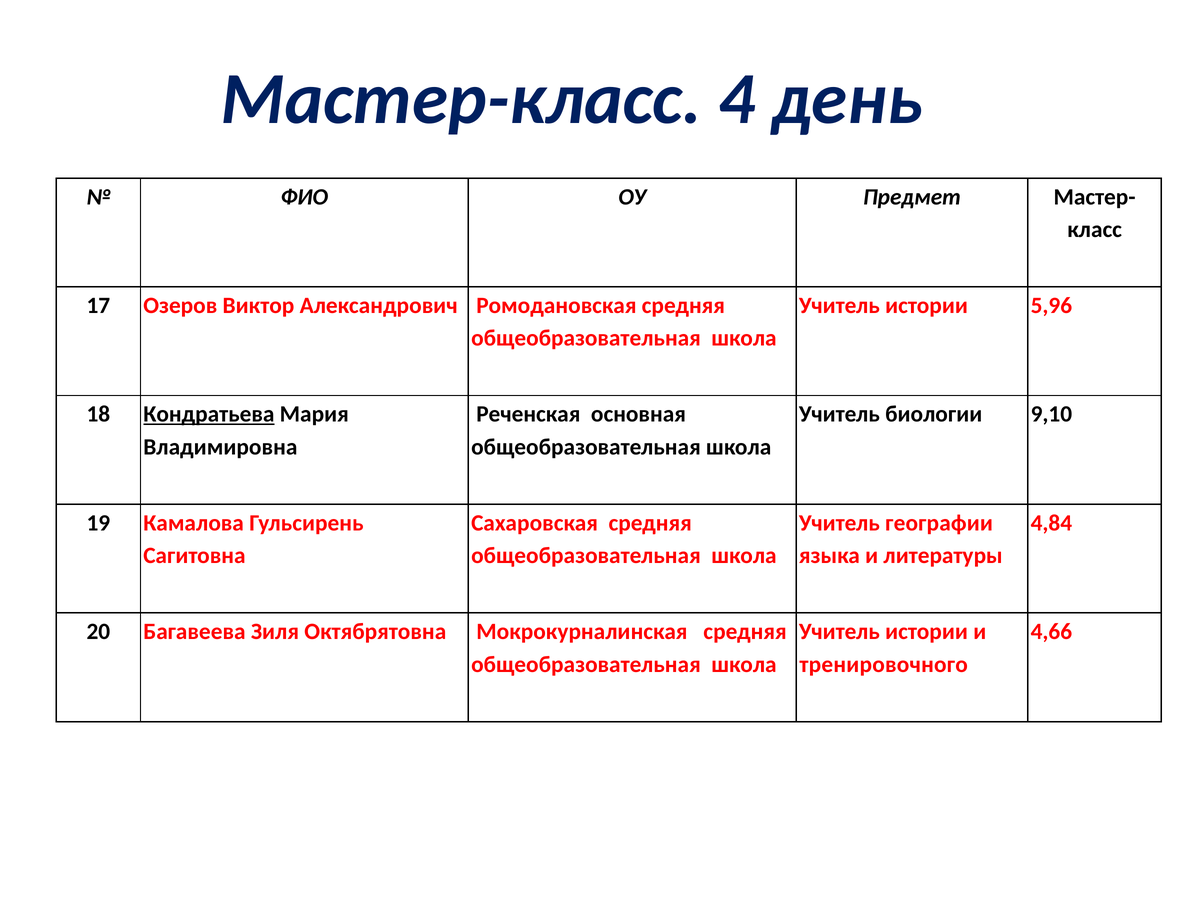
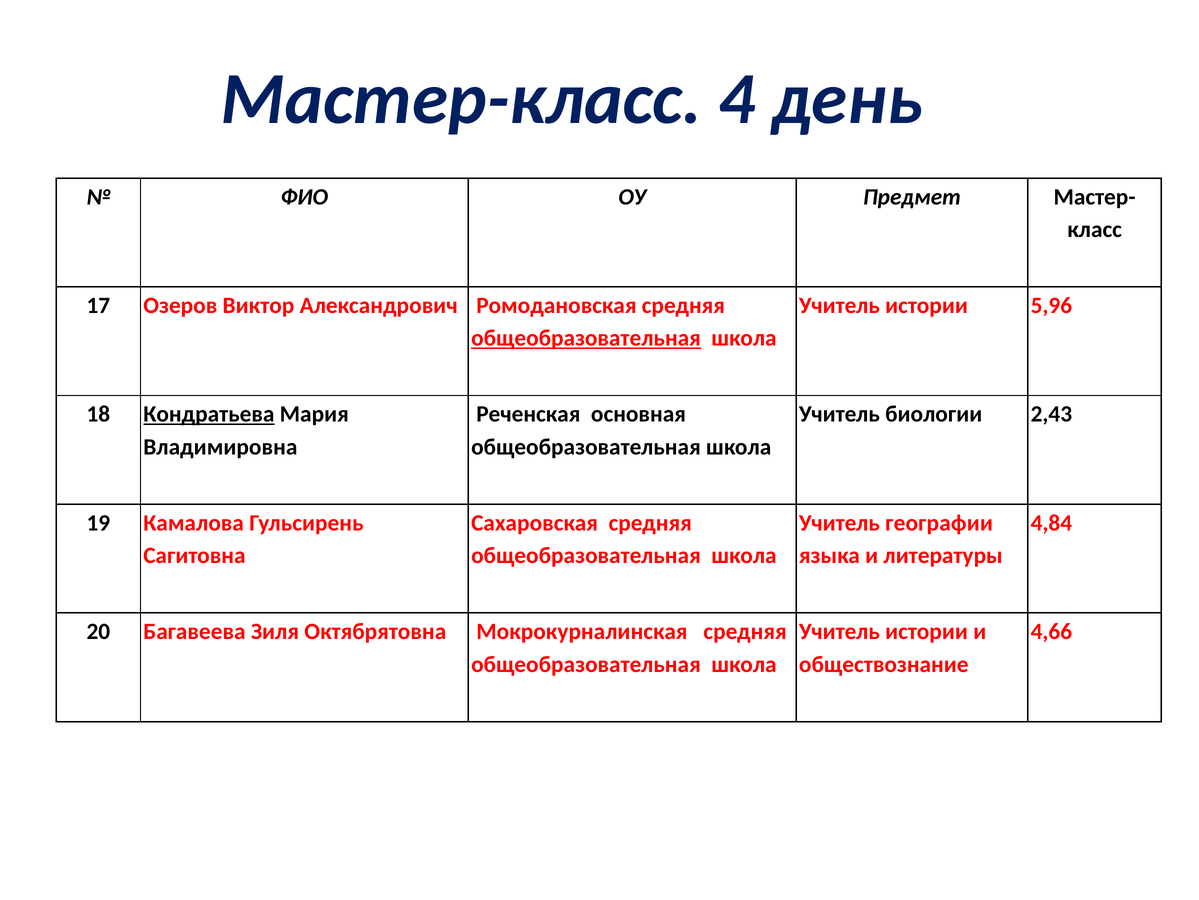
общеобразовательная at (586, 338) underline: none -> present
9,10: 9,10 -> 2,43
тренировочного: тренировочного -> обществознание
